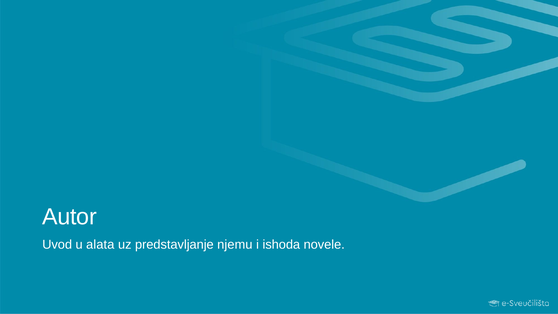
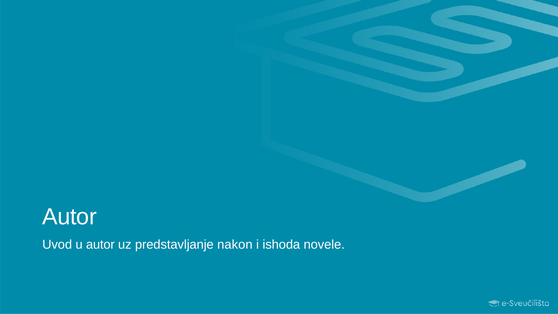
u alata: alata -> autor
njemu: njemu -> nakon
